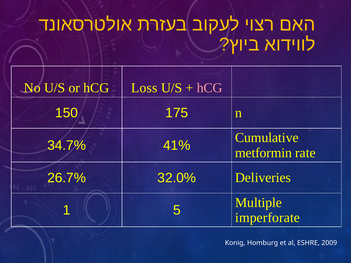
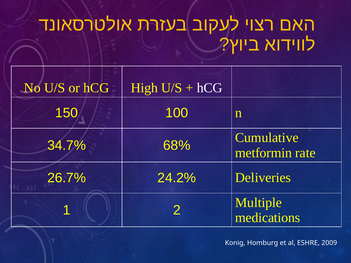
Loss: Loss -> High
hCG at (210, 88) colour: pink -> white
175: 175 -> 100
41%: 41% -> 68%
32.0%: 32.0% -> 24.2%
5: 5 -> 2
imperforate: imperforate -> medications
